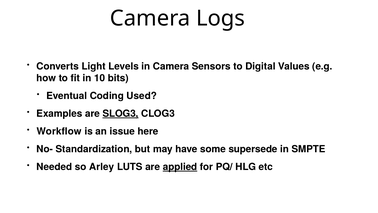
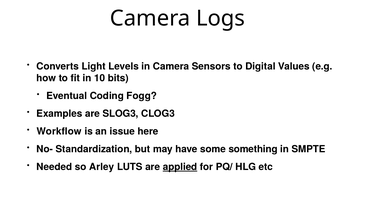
Used: Used -> Fogg
SLOG3 underline: present -> none
supersede: supersede -> something
